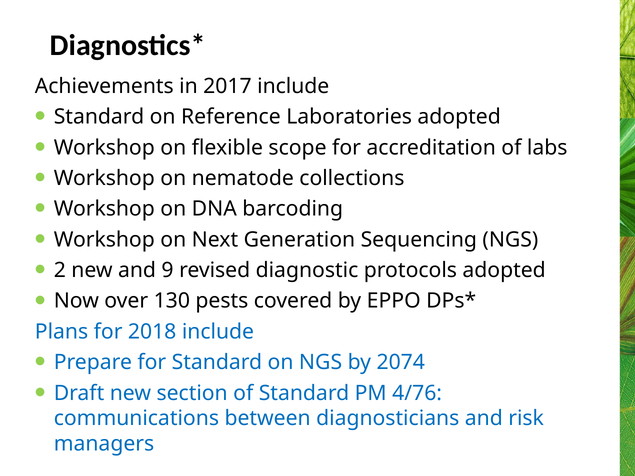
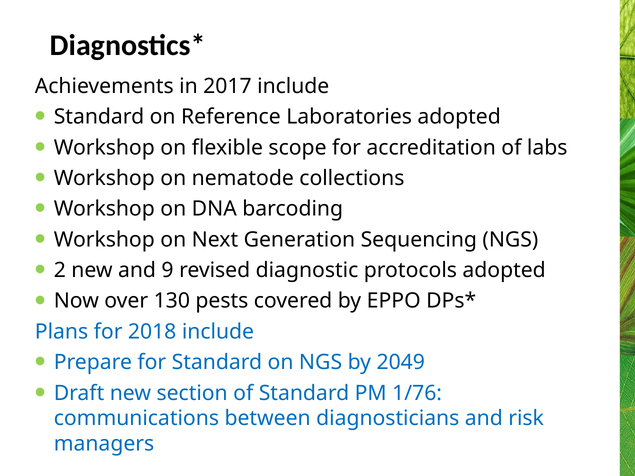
2074: 2074 -> 2049
4/76: 4/76 -> 1/76
